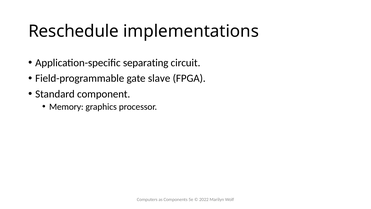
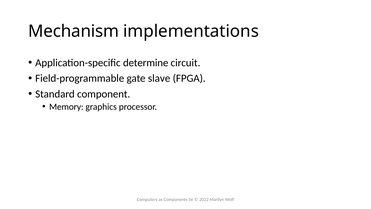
Reschedule: Reschedule -> Mechanism
separating: separating -> determine
